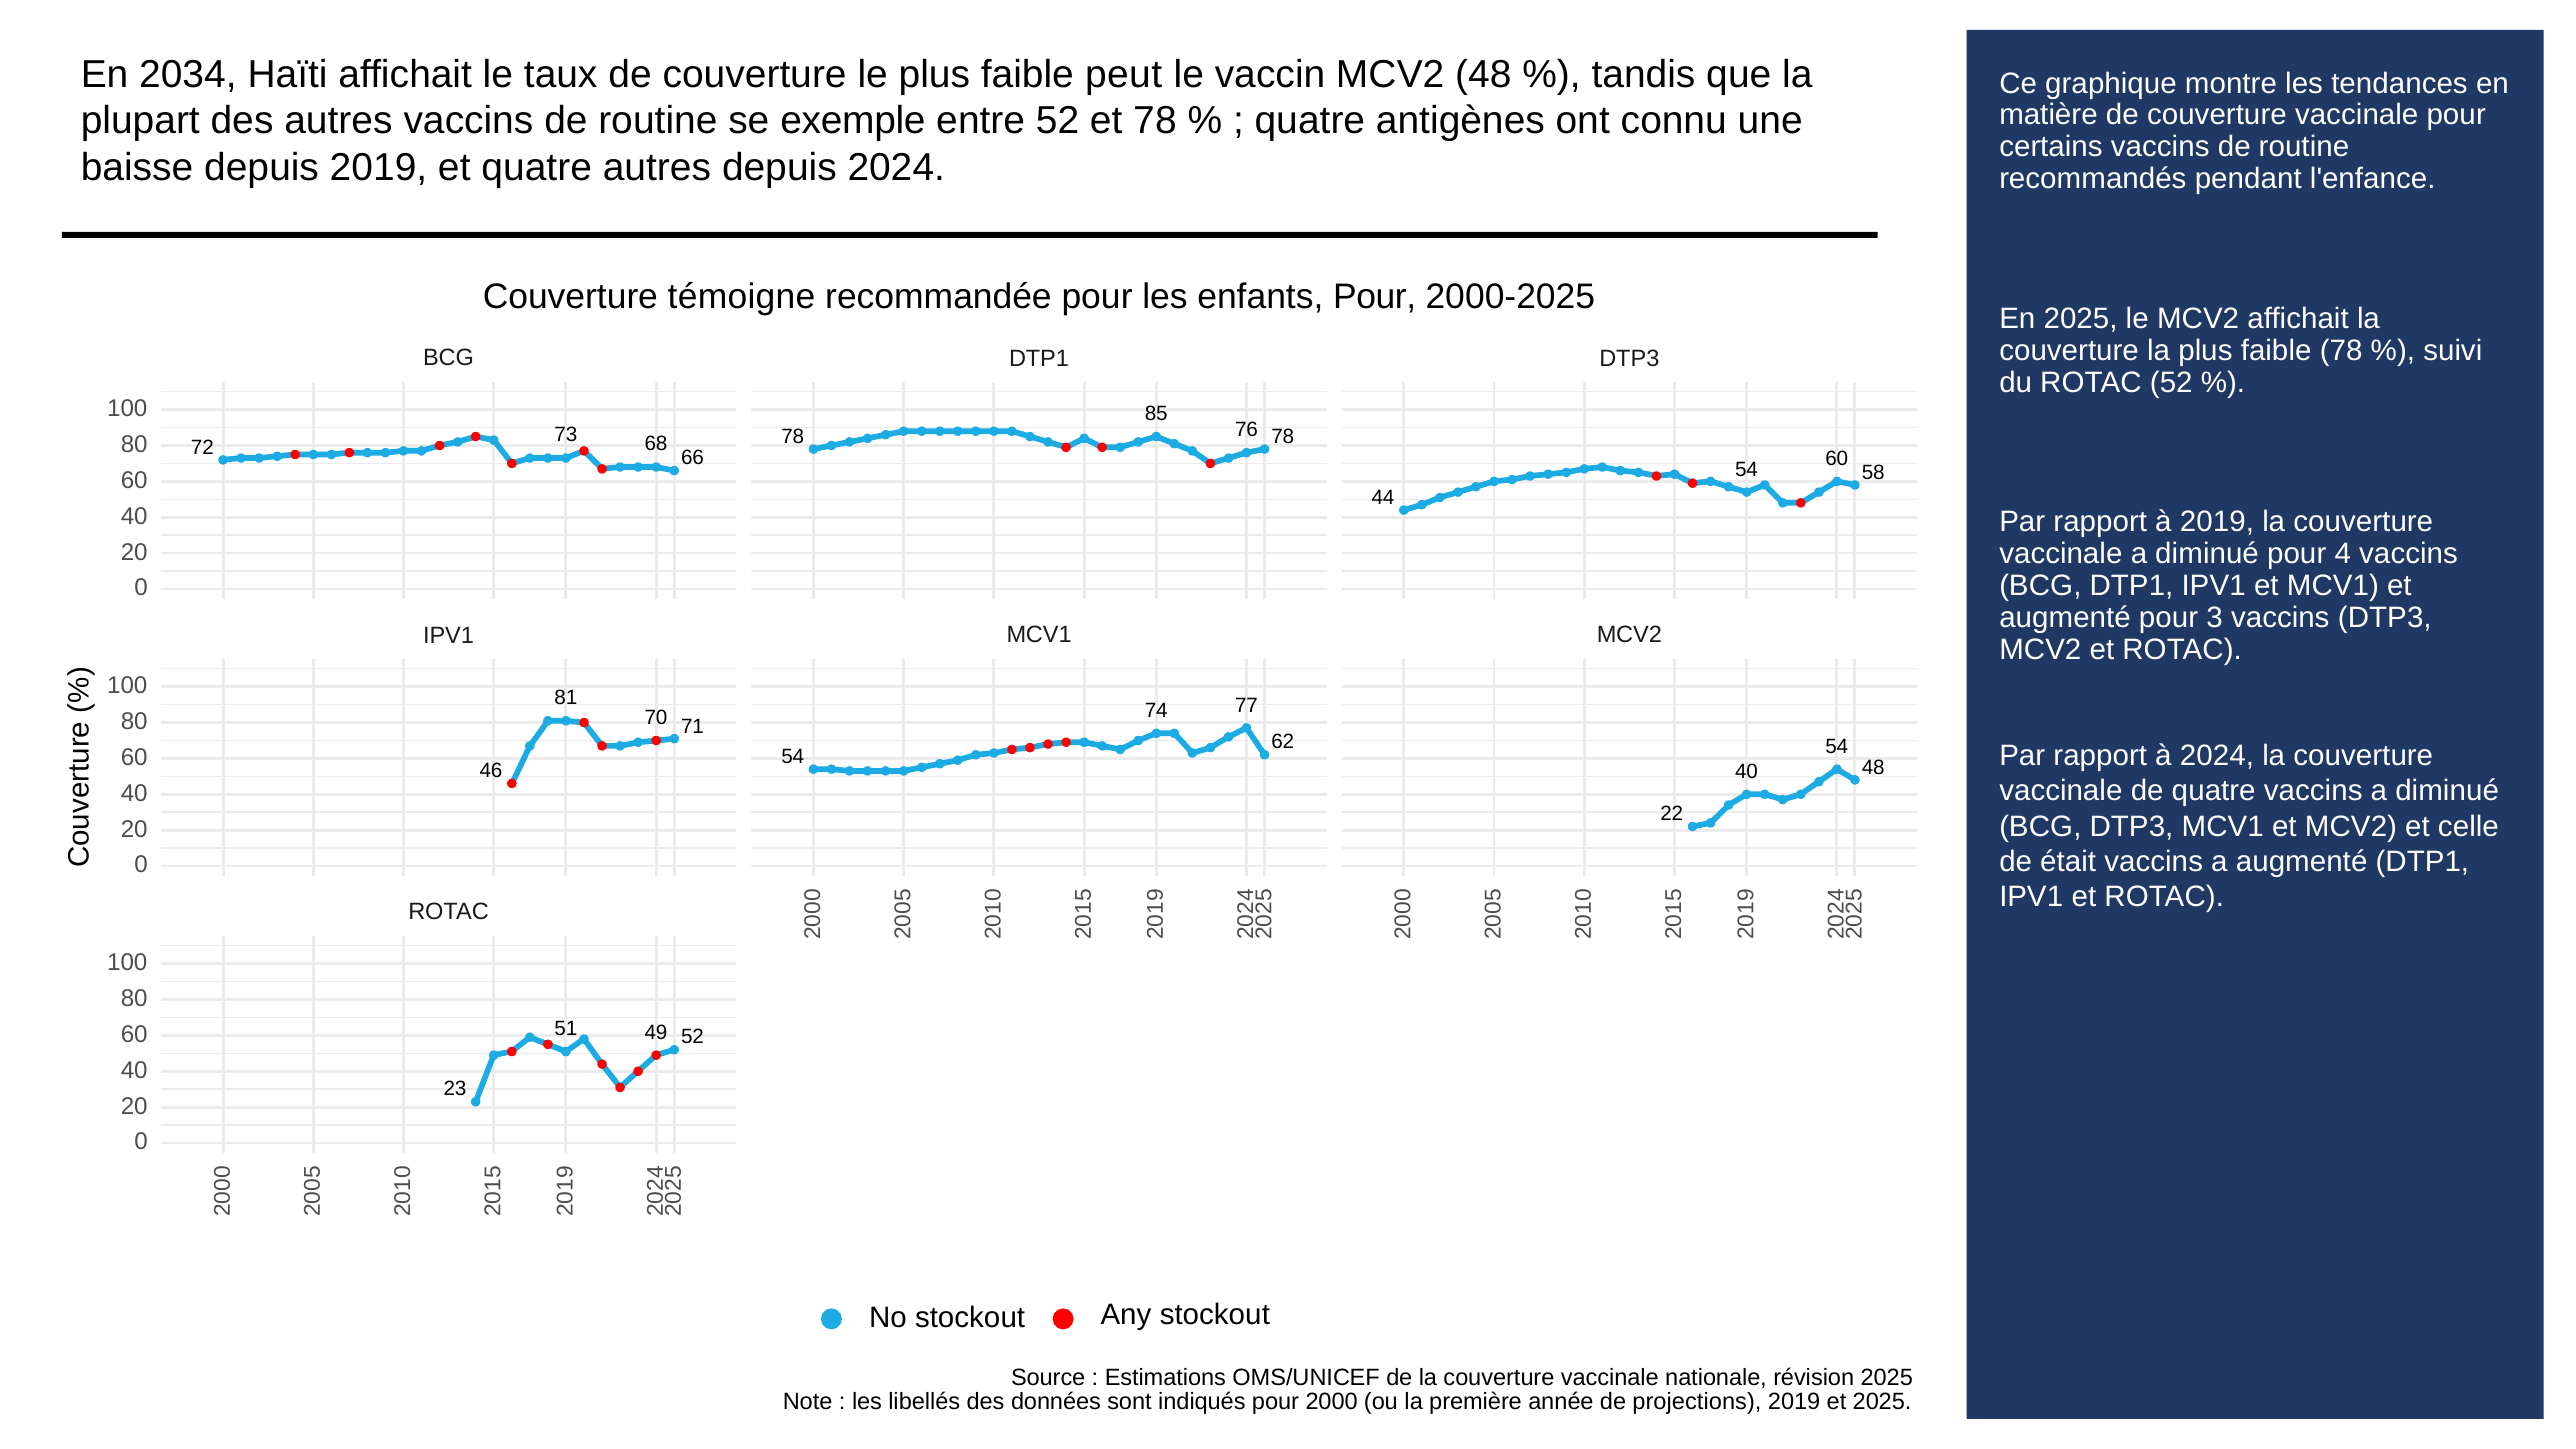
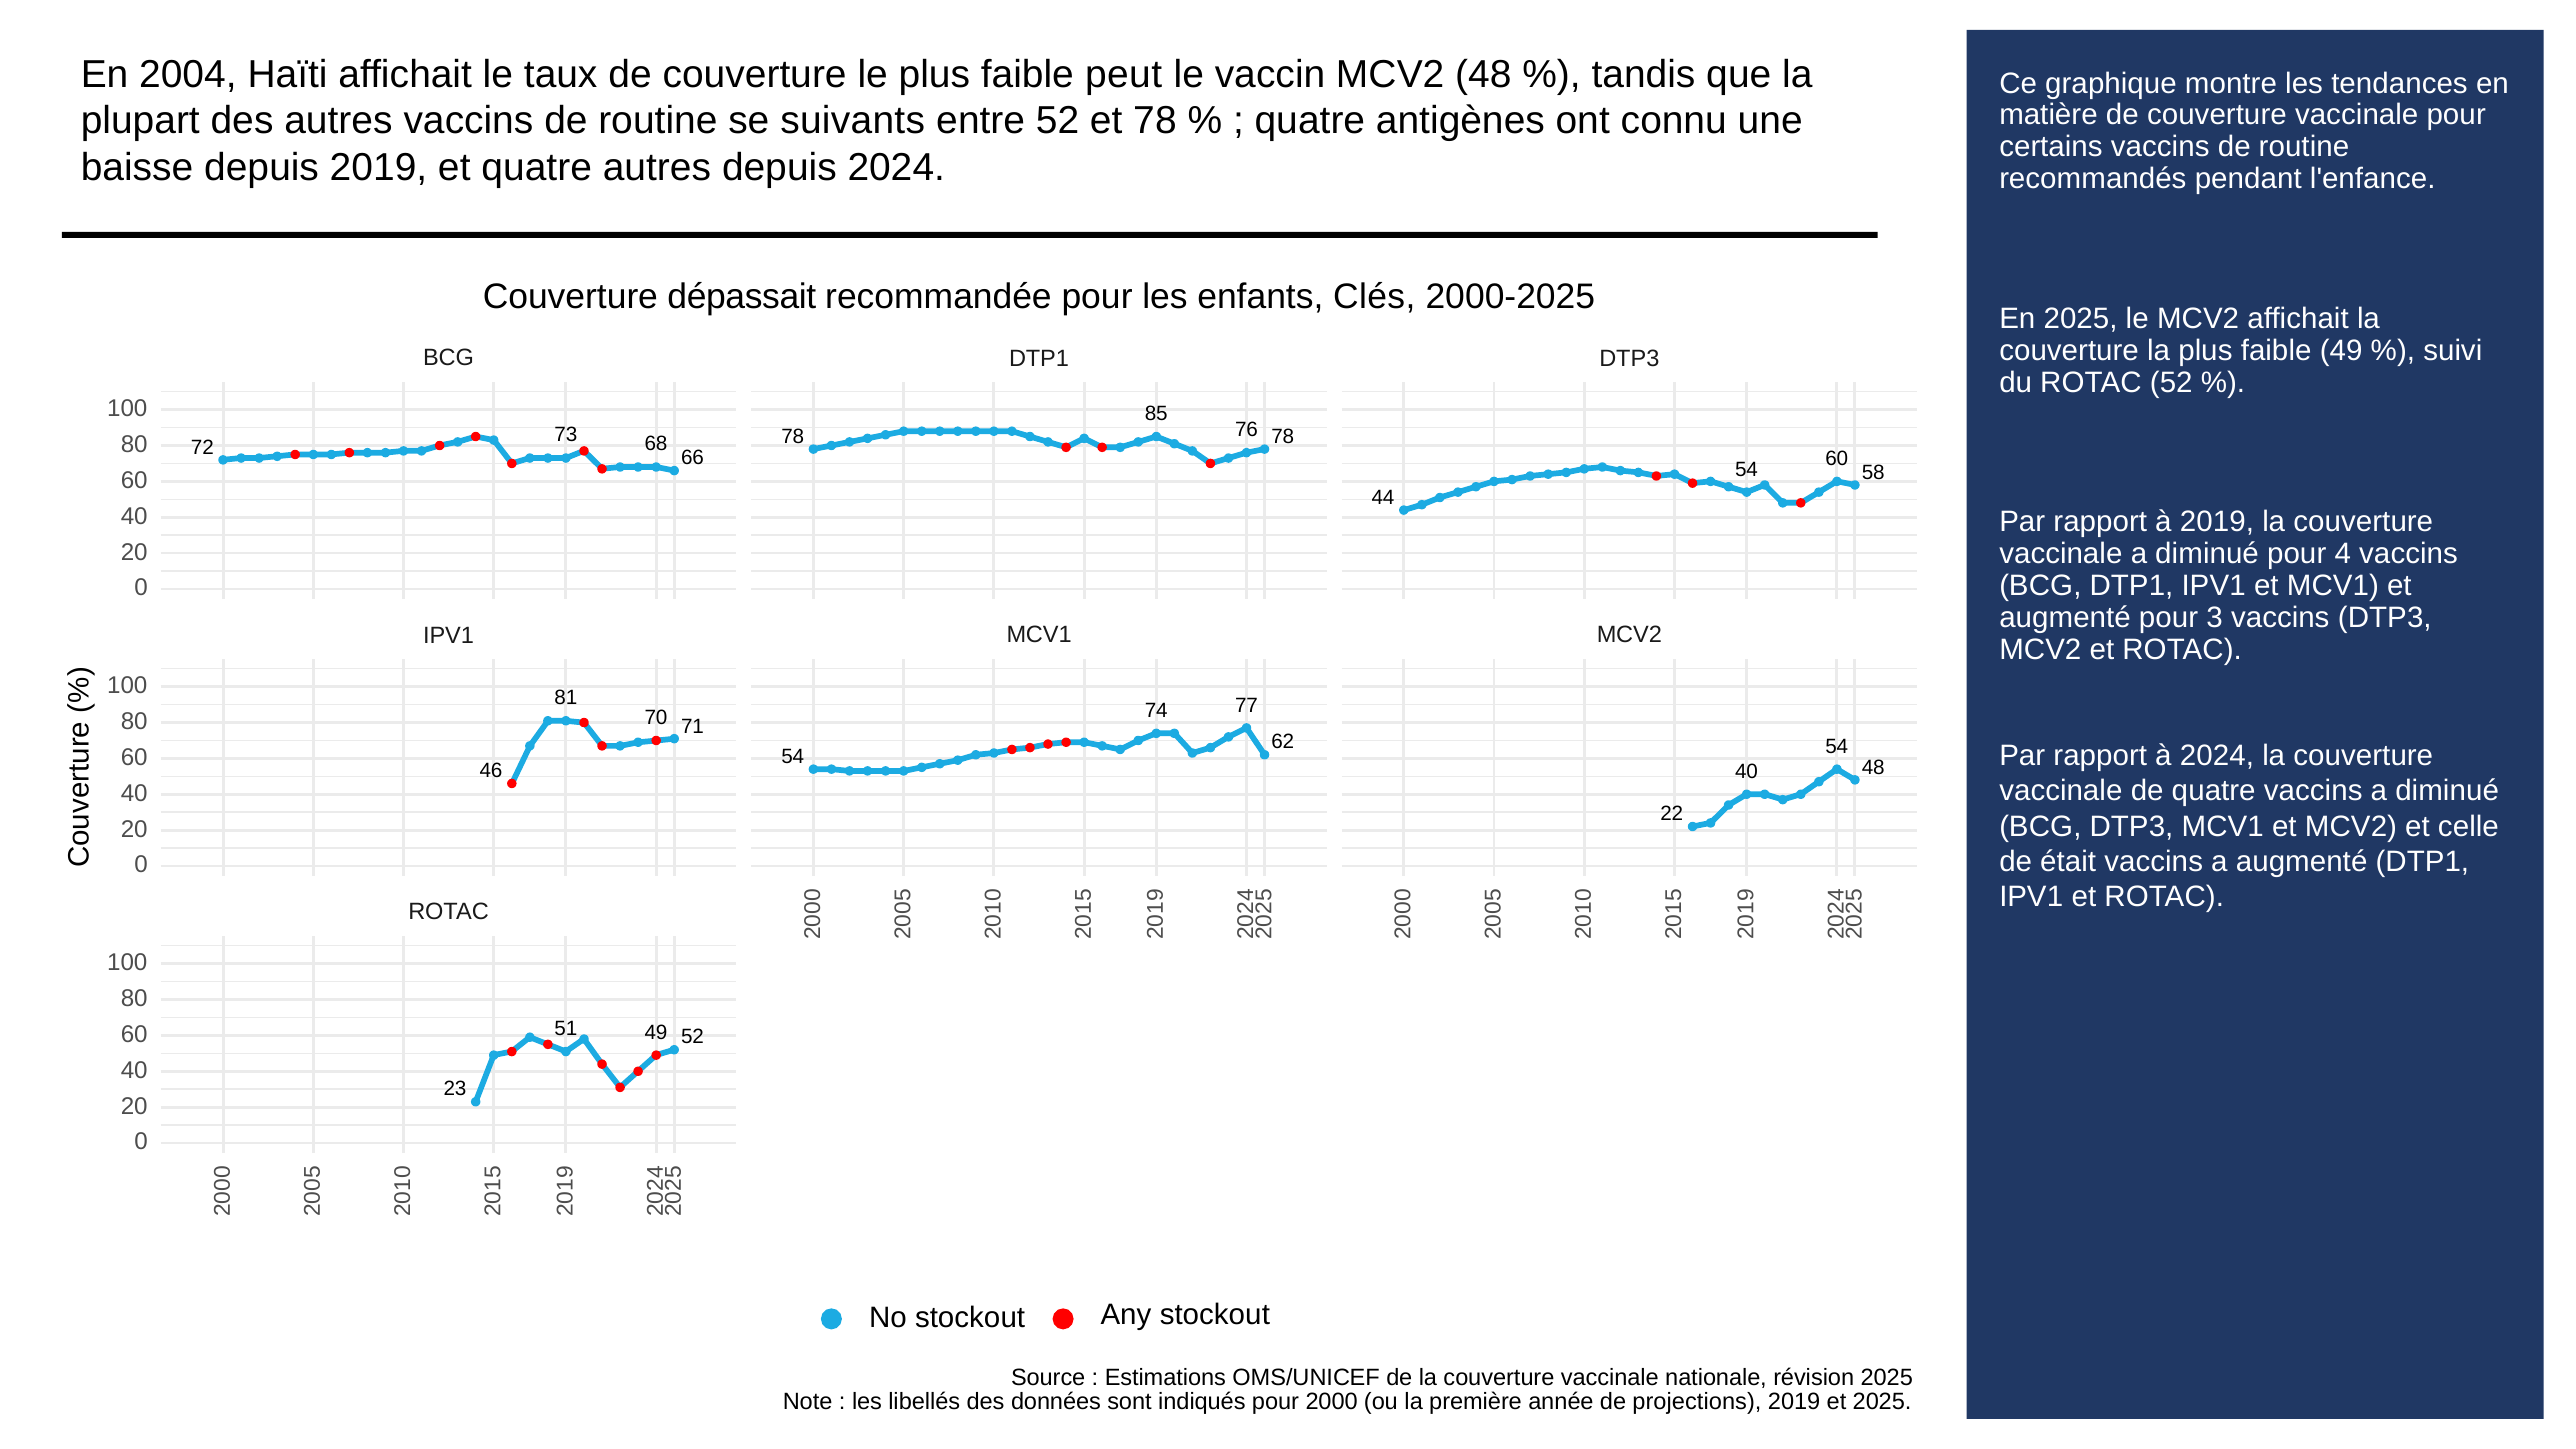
2034: 2034 -> 2004
exemple: exemple -> suivants
témoigne: témoigne -> dépassait
enfants Pour: Pour -> Clés
faible 78: 78 -> 49
